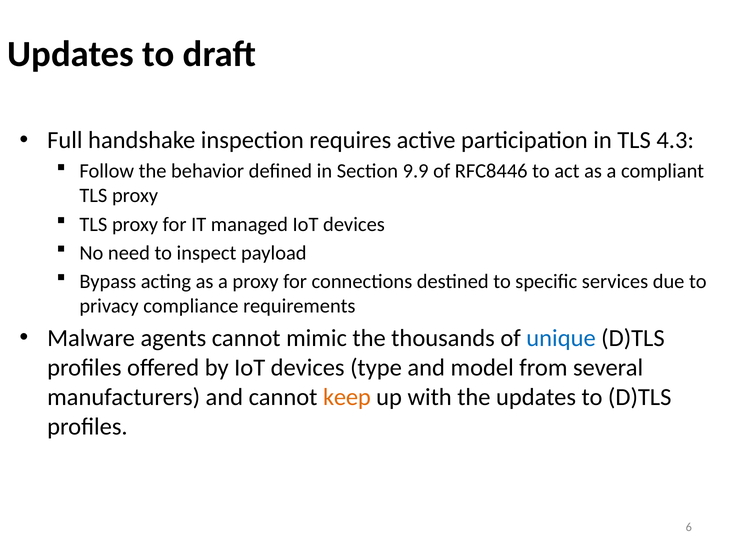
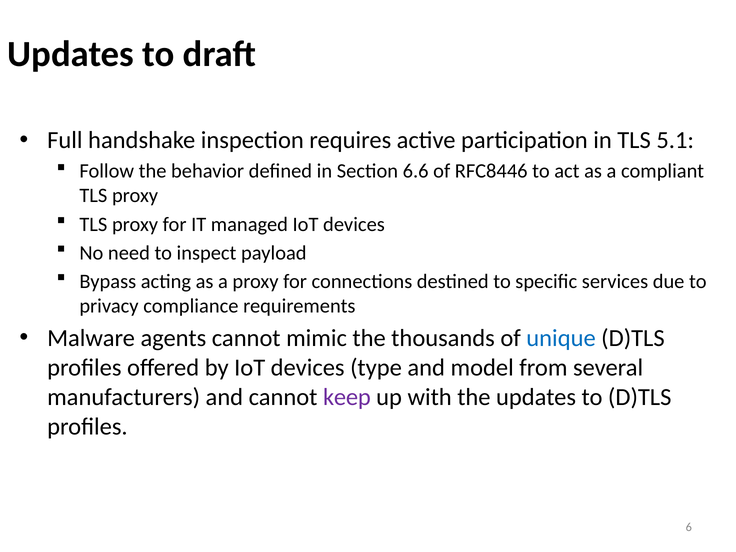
4.3: 4.3 -> 5.1
9.9: 9.9 -> 6.6
keep colour: orange -> purple
